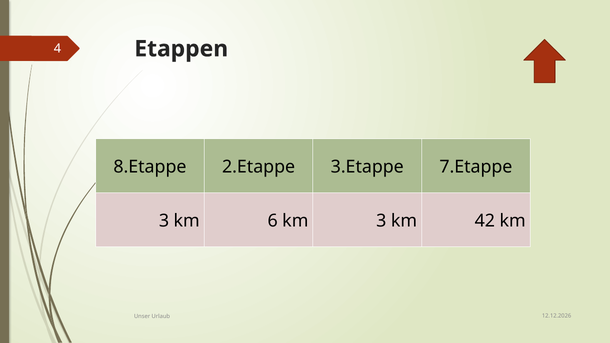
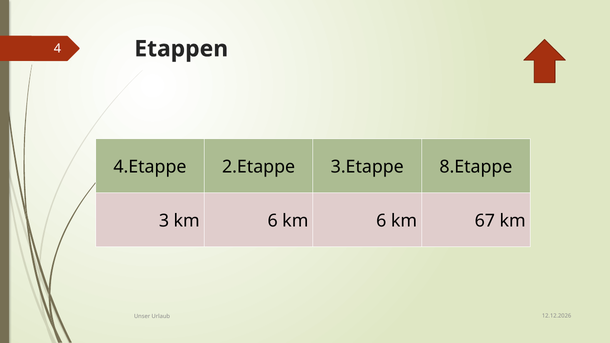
8.Etappe: 8.Etappe -> 4.Etappe
7.Etappe: 7.Etappe -> 8.Etappe
6 km 3: 3 -> 6
42: 42 -> 67
